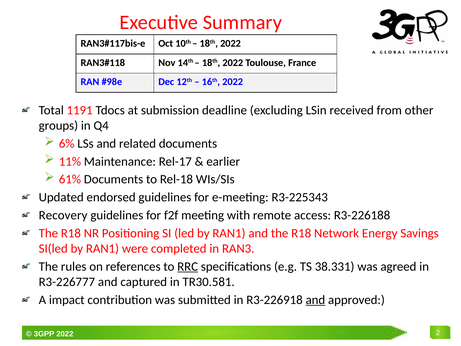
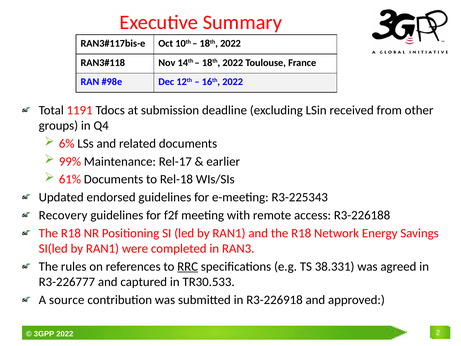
11%: 11% -> 99%
TR30.581: TR30.581 -> TR30.533
impact: impact -> source
and at (315, 300) underline: present -> none
